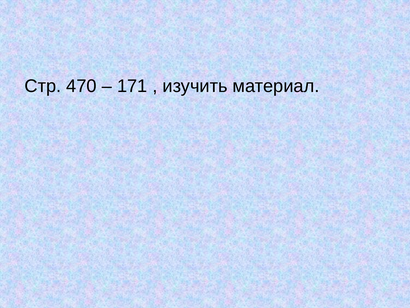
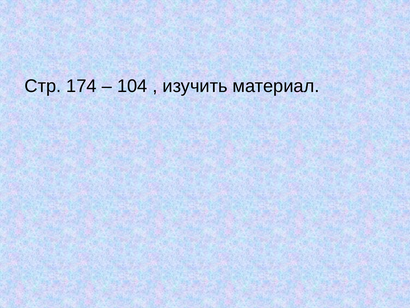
470: 470 -> 174
171: 171 -> 104
